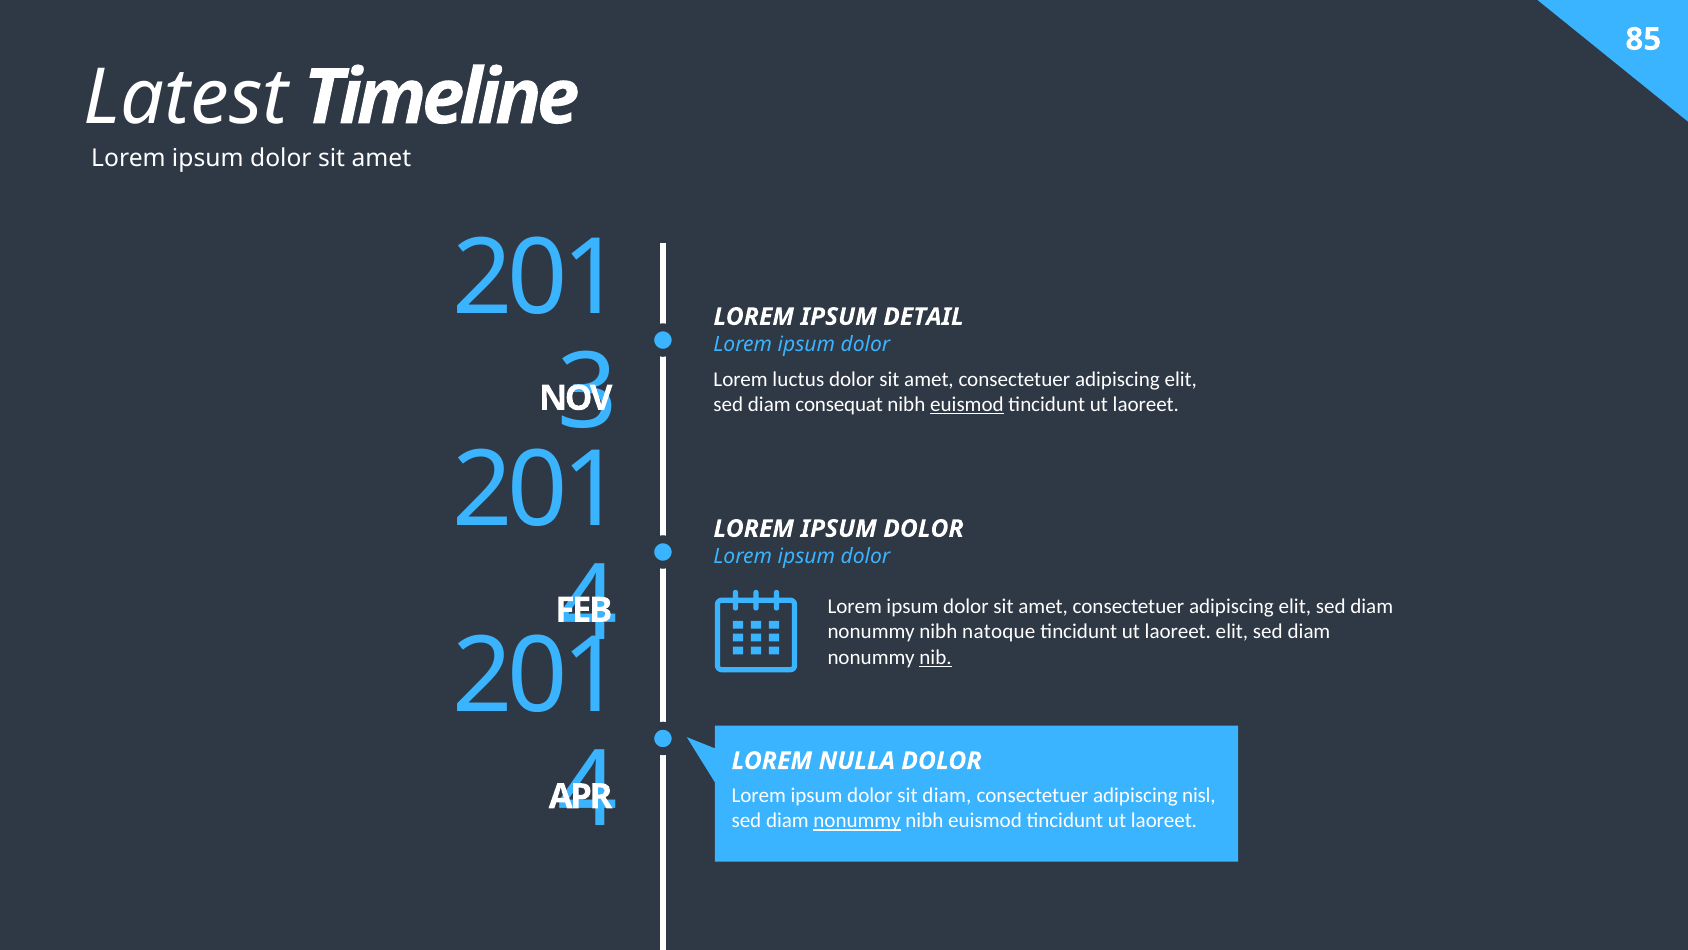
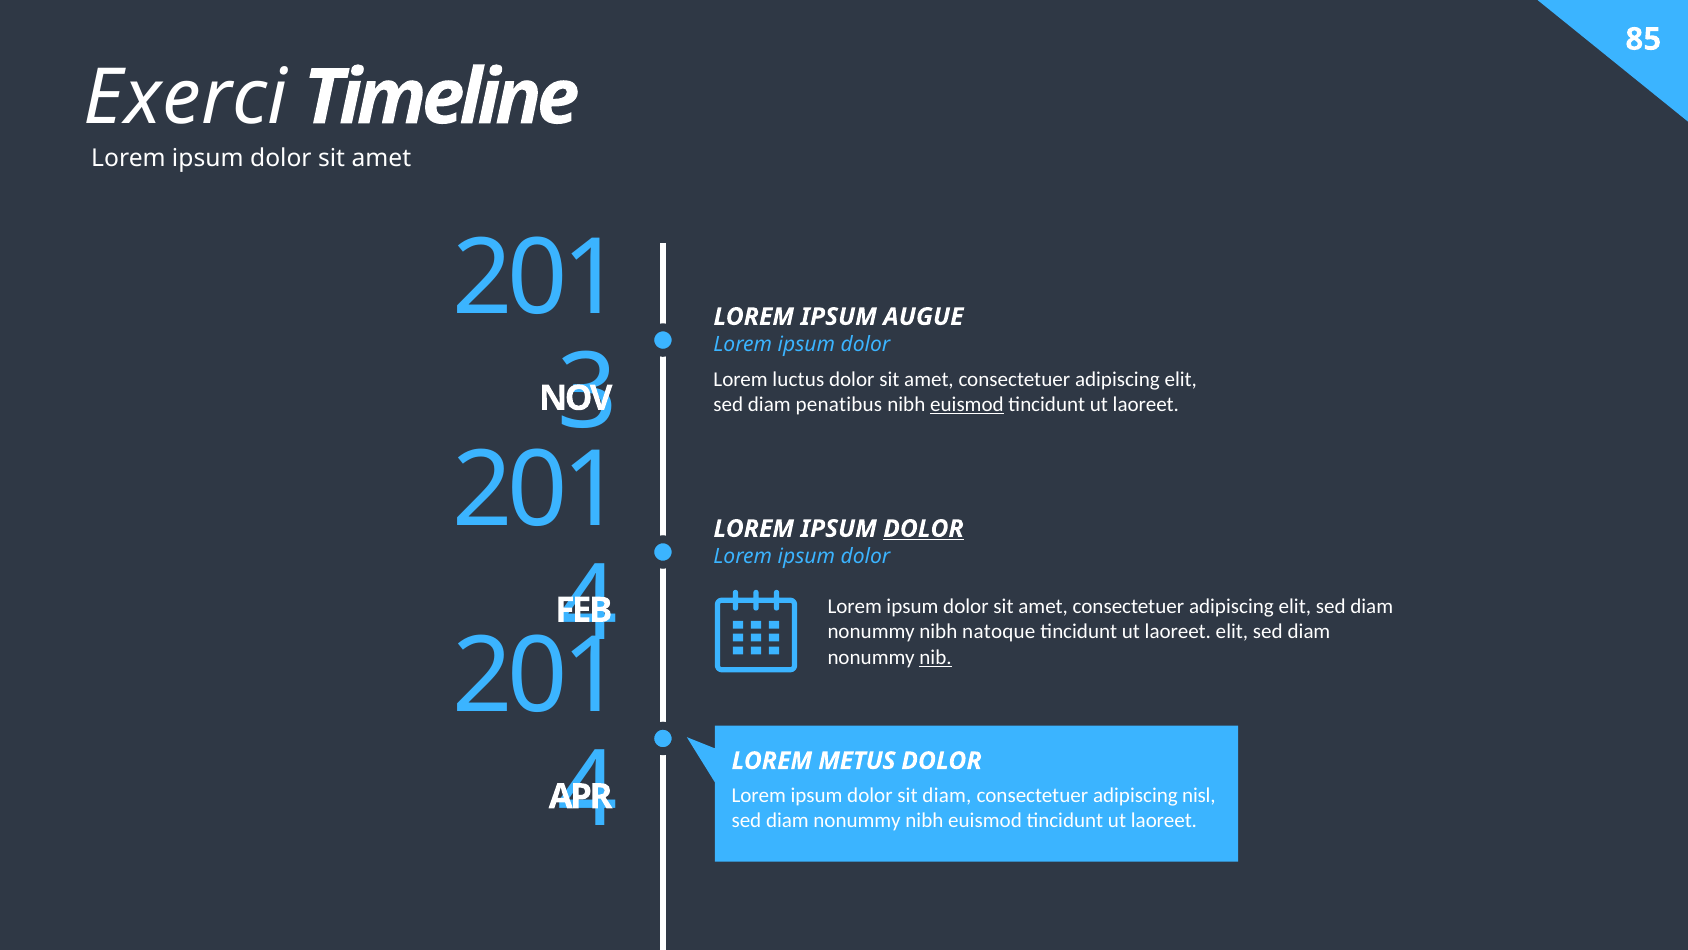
Latest: Latest -> Exerci
DETAIL: DETAIL -> AUGUE
consequat: consequat -> penatibus
DOLOR at (923, 528) underline: none -> present
NULLA: NULLA -> METUS
nonummy at (857, 820) underline: present -> none
